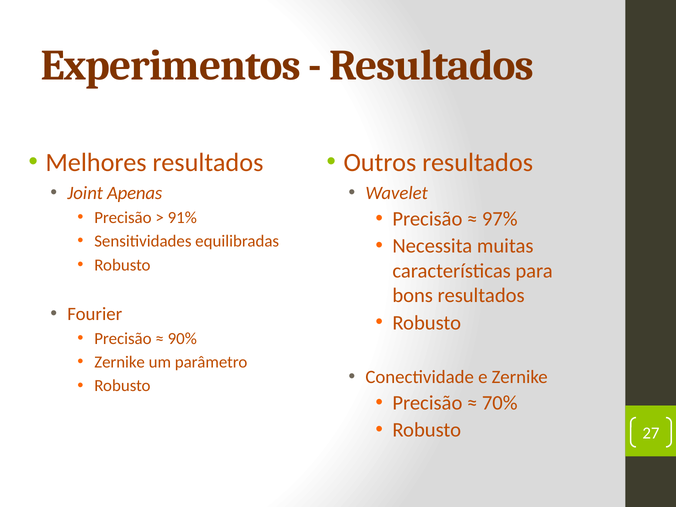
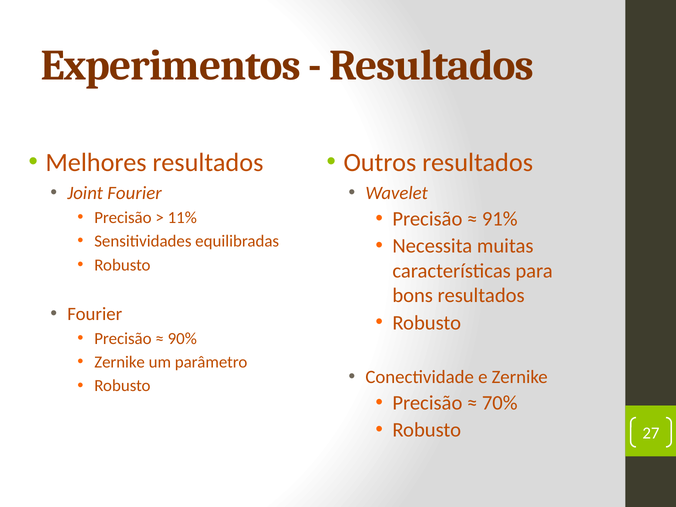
Joint Apenas: Apenas -> Fourier
97%: 97% -> 91%
91%: 91% -> 11%
